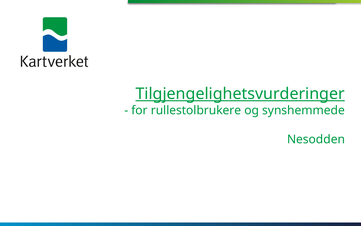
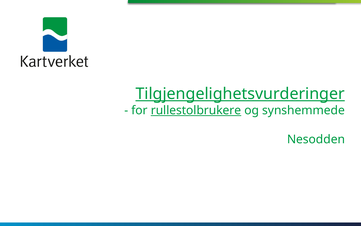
rullestolbrukere underline: none -> present
